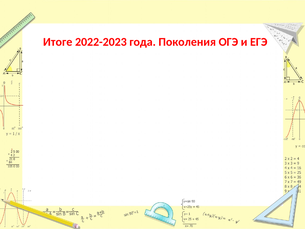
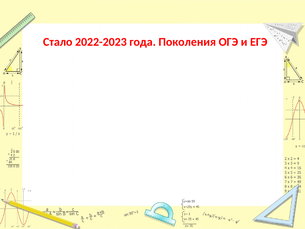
Итоге: Итоге -> Стало
